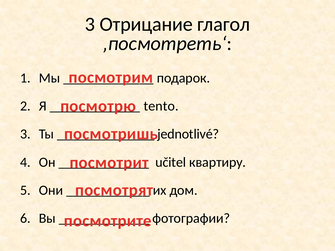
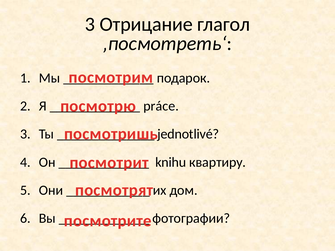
tento: tento -> práce
učitel: učitel -> knihu
